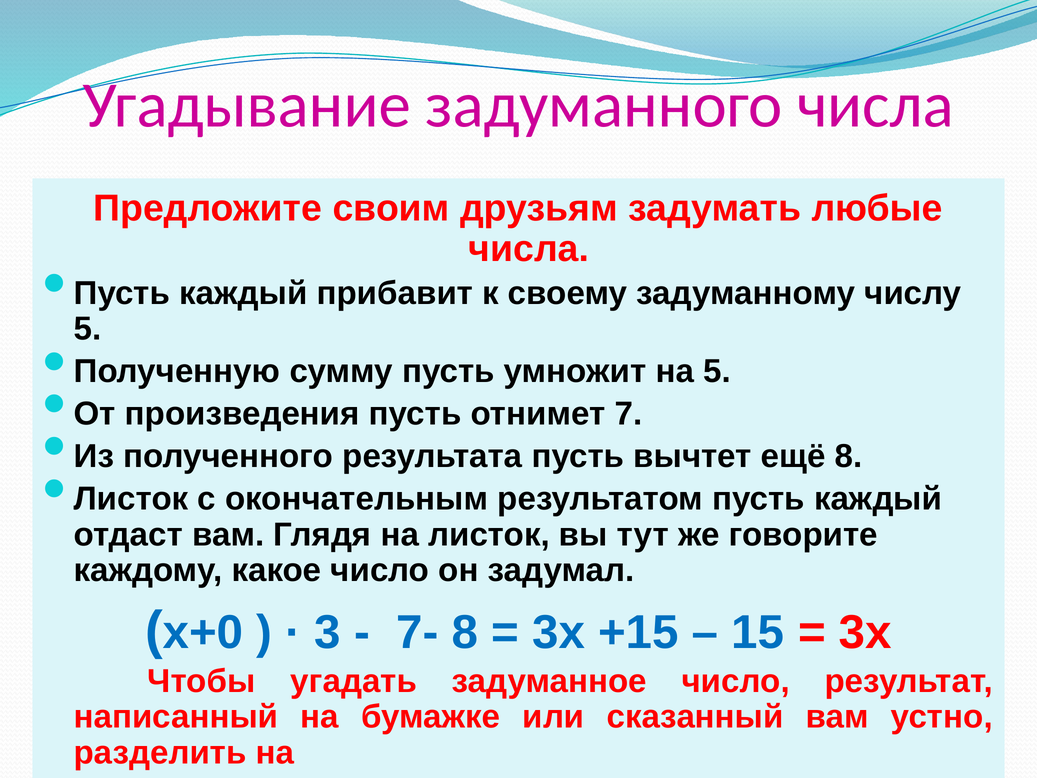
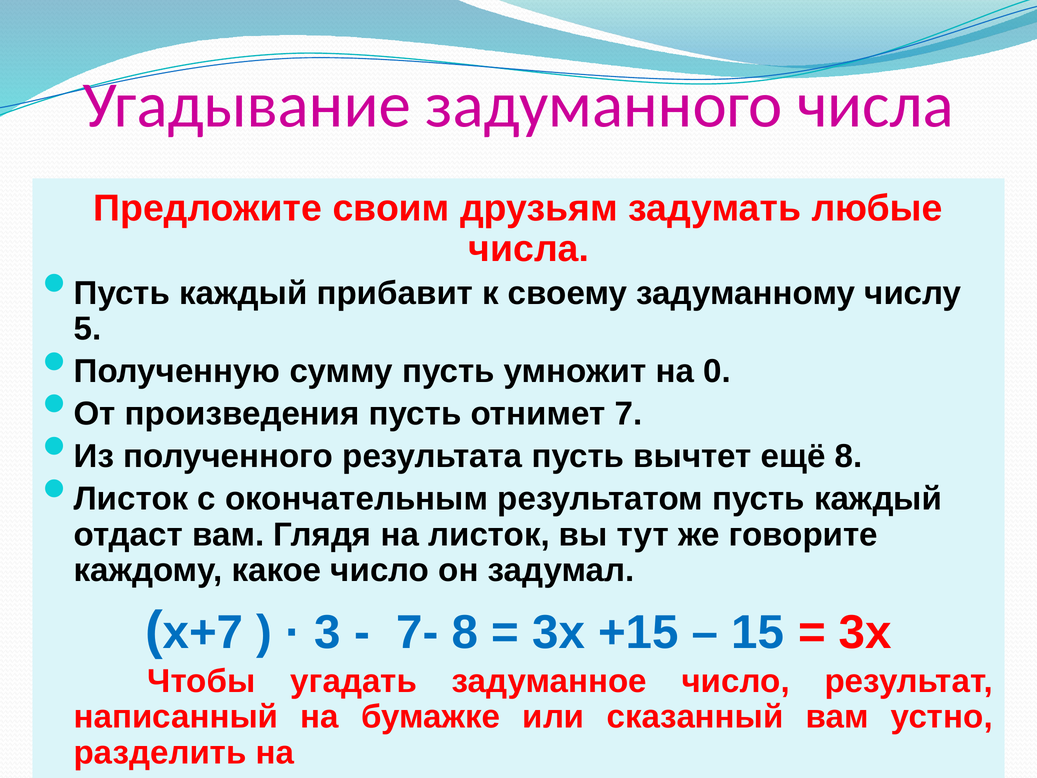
на 5: 5 -> 0
x+0: x+0 -> x+7
